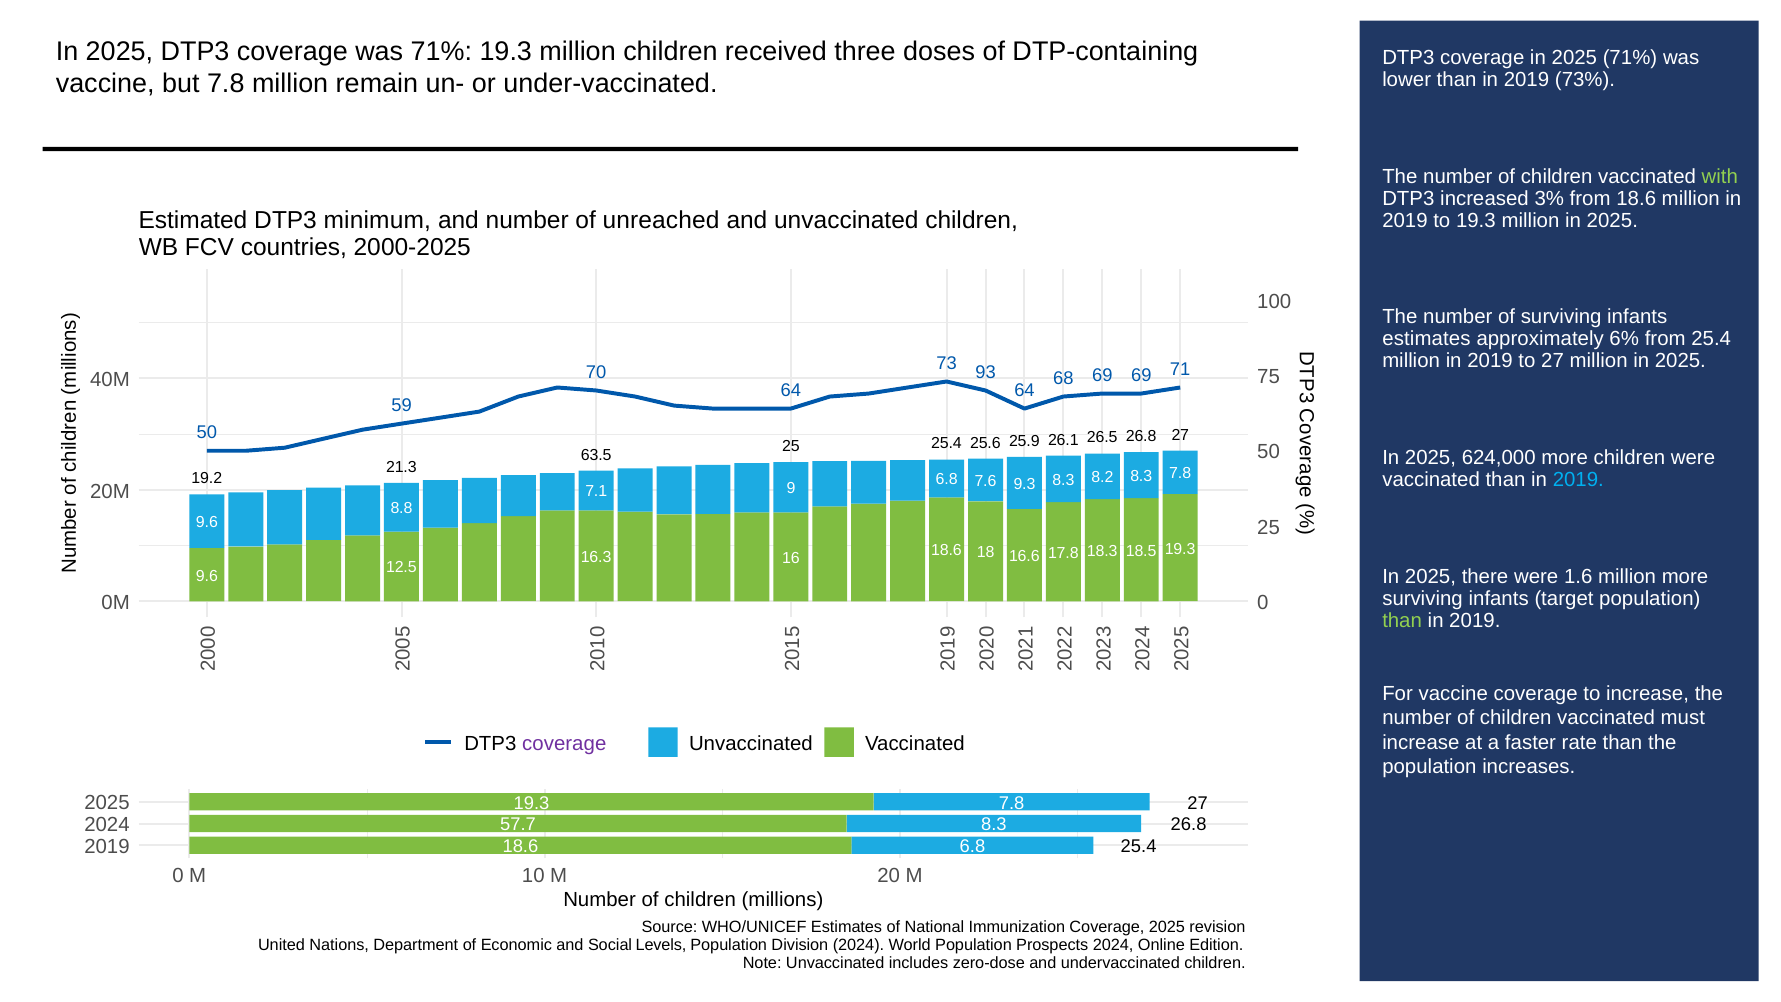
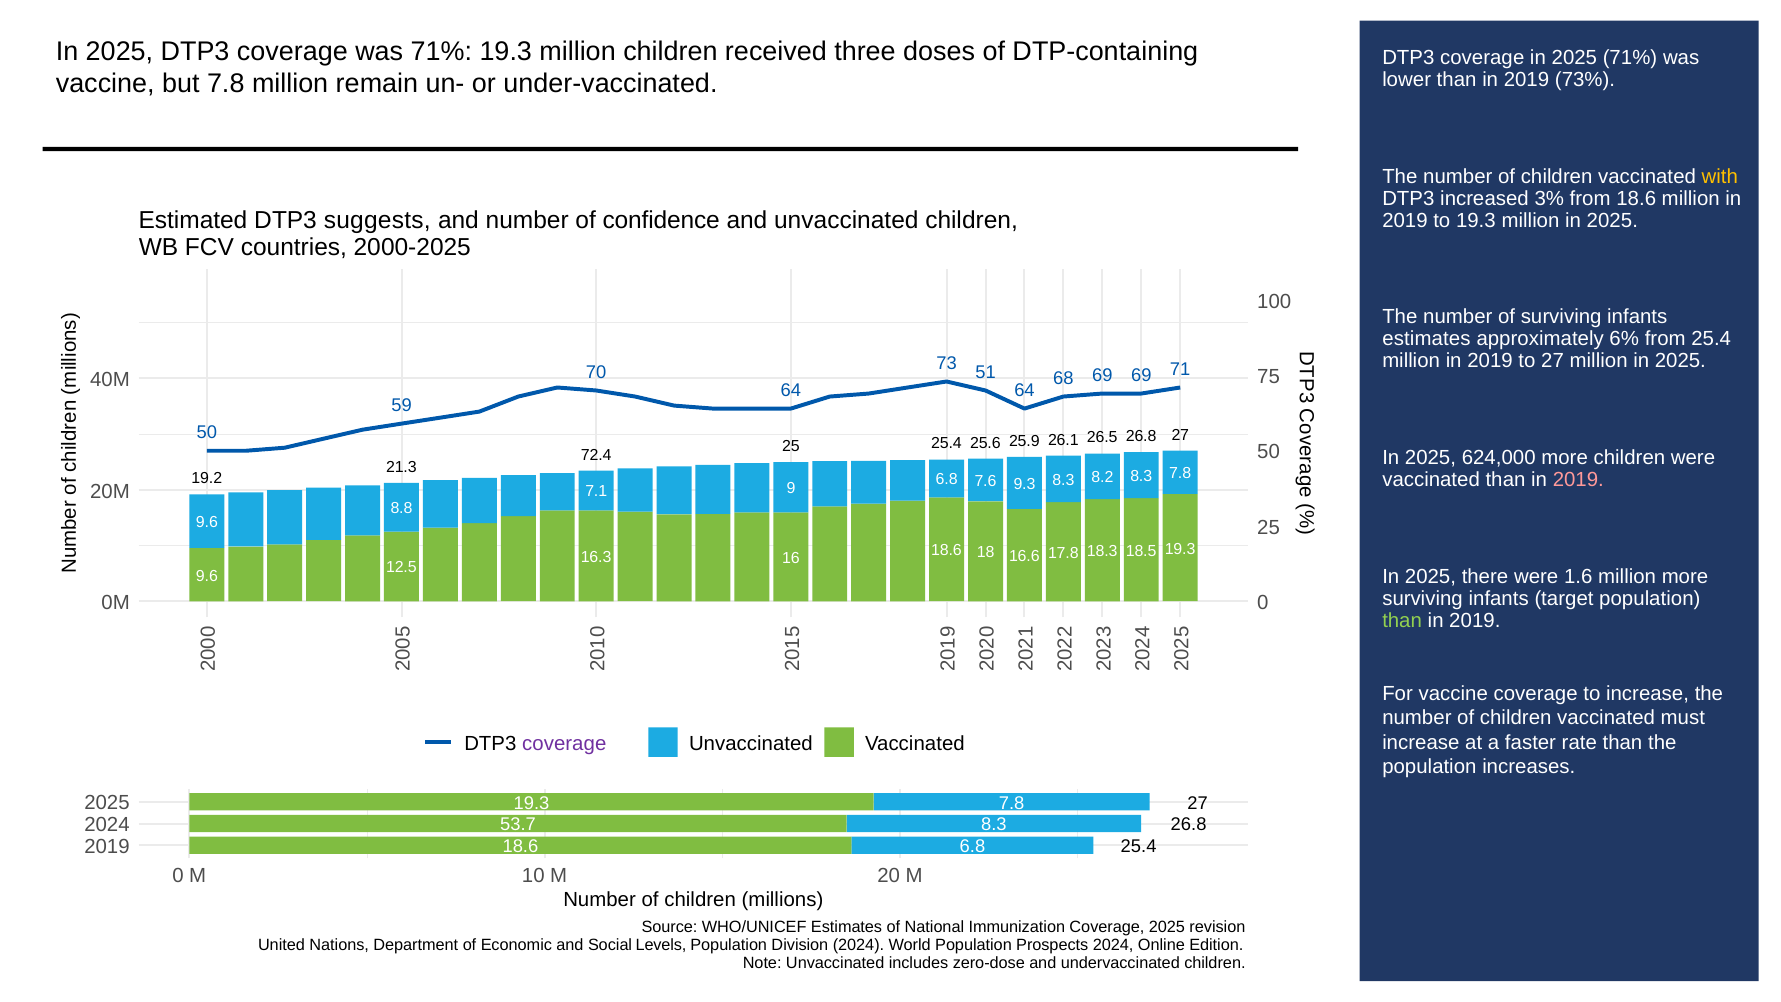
with colour: light green -> yellow
minimum: minimum -> suggests
unreached: unreached -> confidence
93: 93 -> 51
63.5: 63.5 -> 72.4
2019 at (1578, 480) colour: light blue -> pink
57.7: 57.7 -> 53.7
